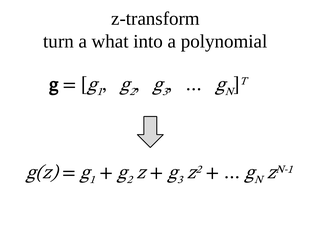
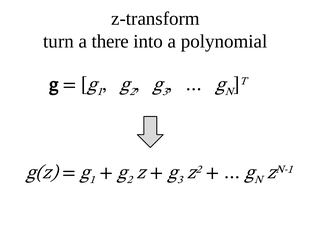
what: what -> there
